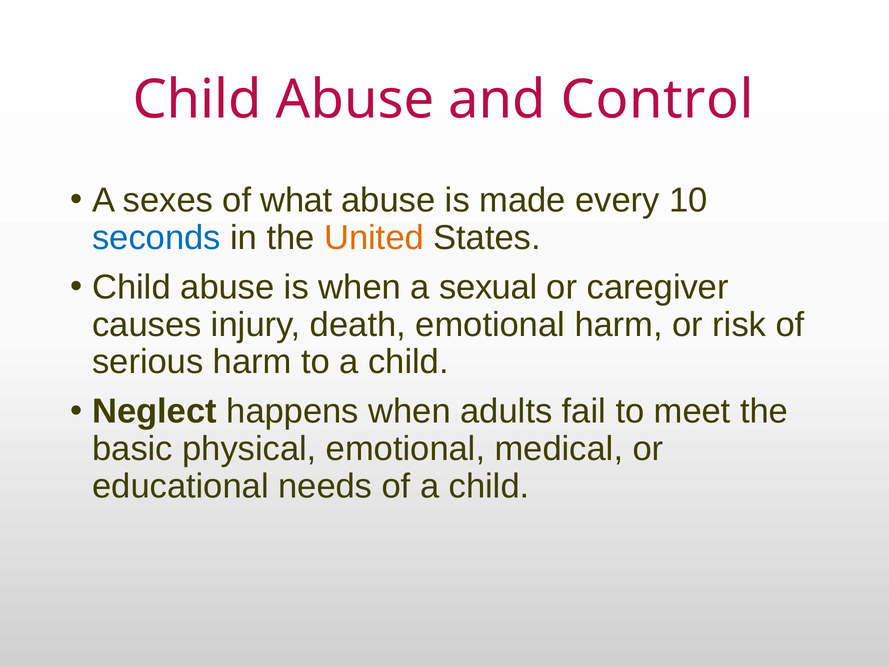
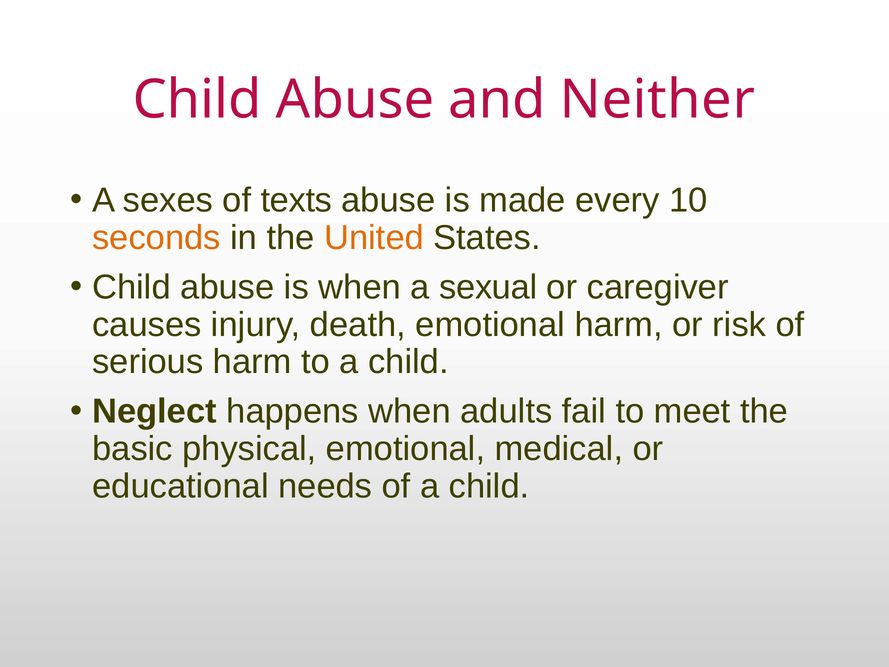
Control: Control -> Neither
what: what -> texts
seconds colour: blue -> orange
